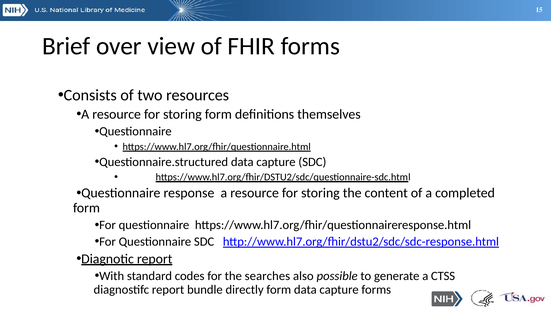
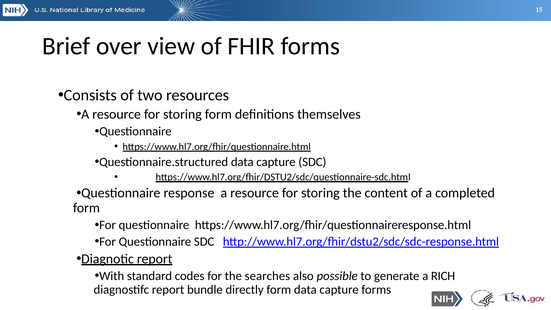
CTSS: CTSS -> RICH
